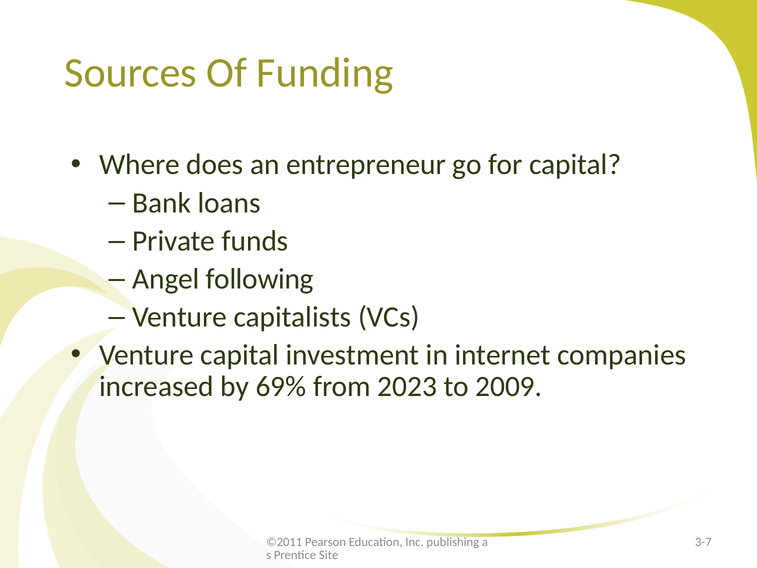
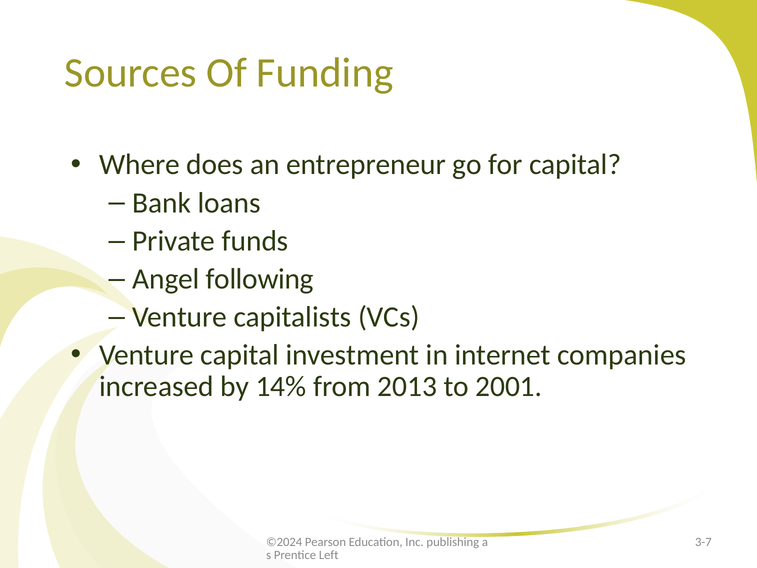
69%: 69% -> 14%
2023: 2023 -> 2013
2009: 2009 -> 2001
©2011: ©2011 -> ©2024
Site: Site -> Left
